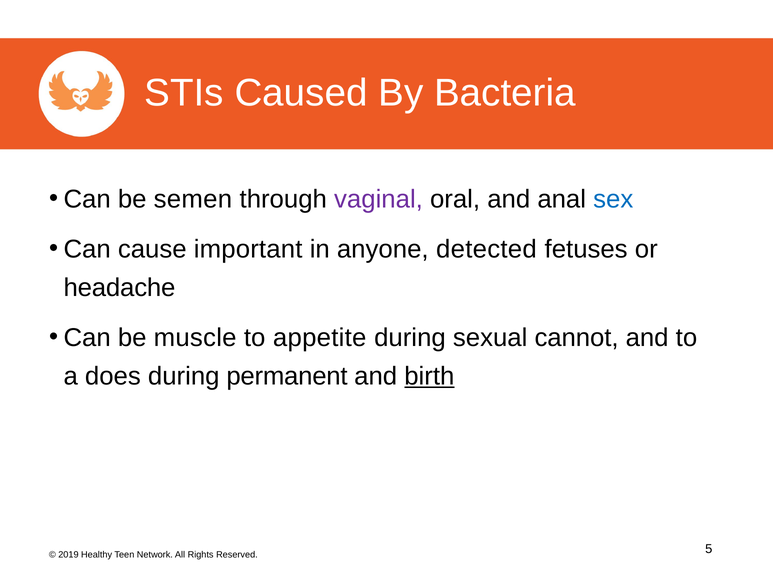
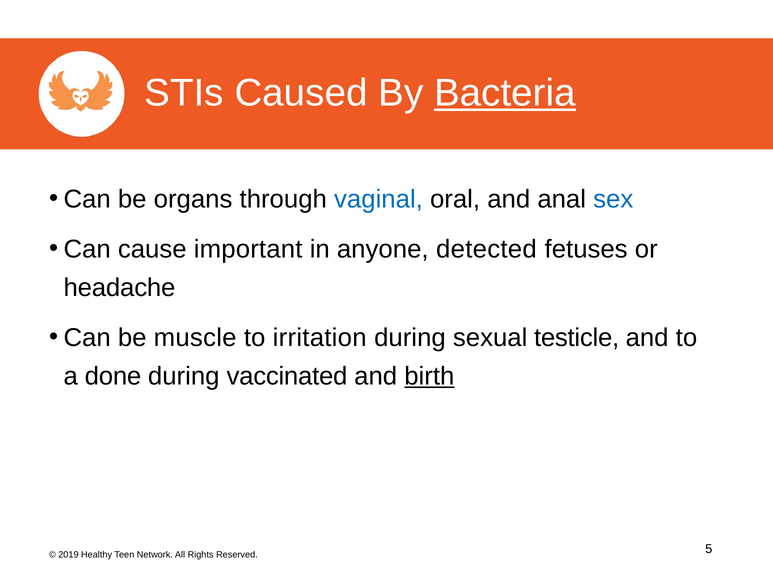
Bacteria underline: none -> present
semen: semen -> organs
vaginal colour: purple -> blue
appetite: appetite -> irritation
cannot: cannot -> testicle
does: does -> done
permanent: permanent -> vaccinated
